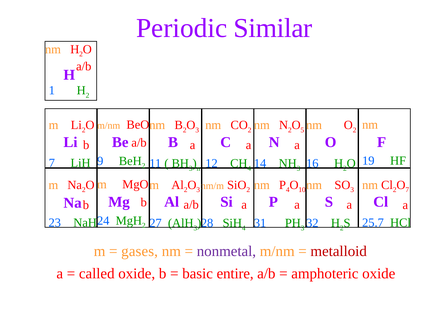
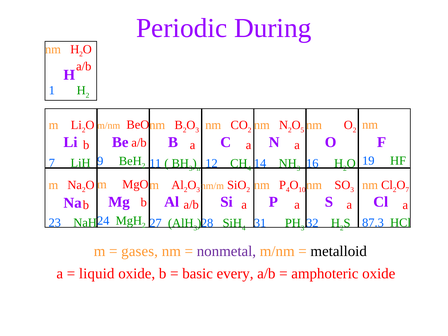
Similar: Similar -> During
25.7: 25.7 -> 87.3
metalloid colour: red -> black
called: called -> liquid
entire: entire -> every
